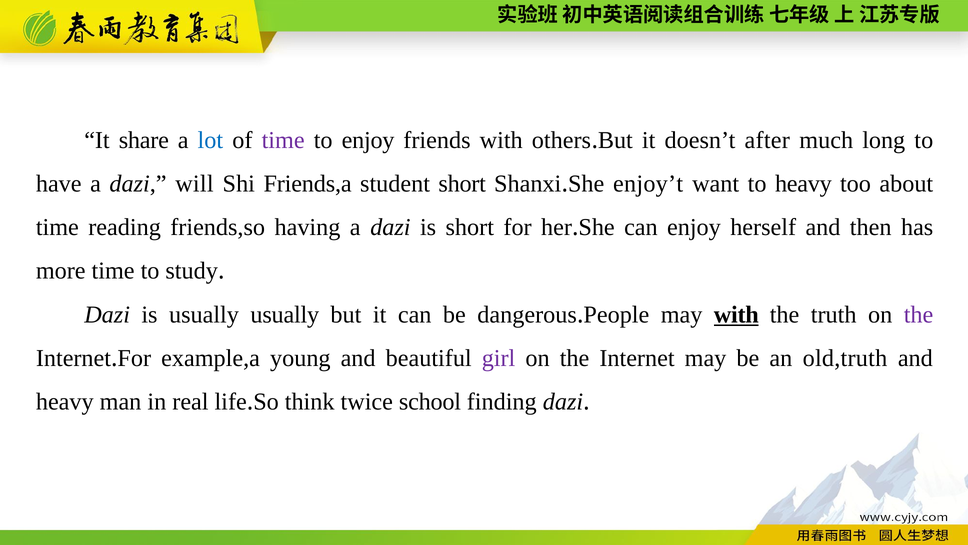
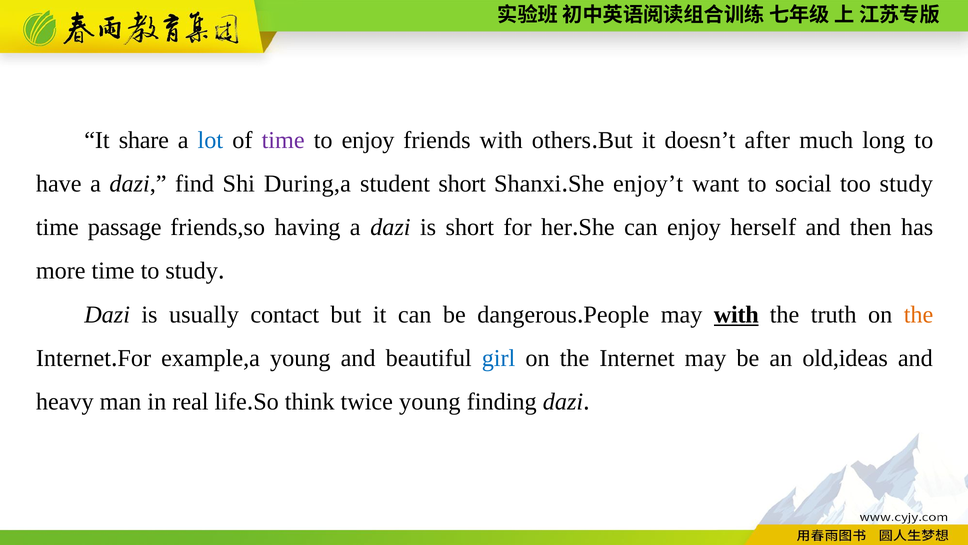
will: will -> find
Friends,a: Friends,a -> During,a
to heavy: heavy -> social
too about: about -> study
reading: reading -> passage
usually usually: usually -> contact
the at (919, 314) colour: purple -> orange
girl colour: purple -> blue
old,truth: old,truth -> old,ideas
twice school: school -> young
